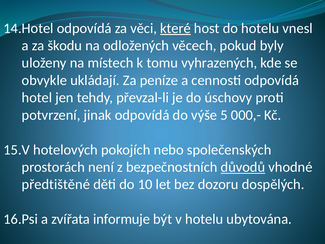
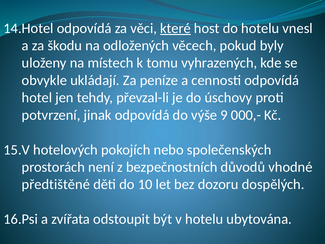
5: 5 -> 9
důvodů underline: present -> none
informuje: informuje -> odstoupit
